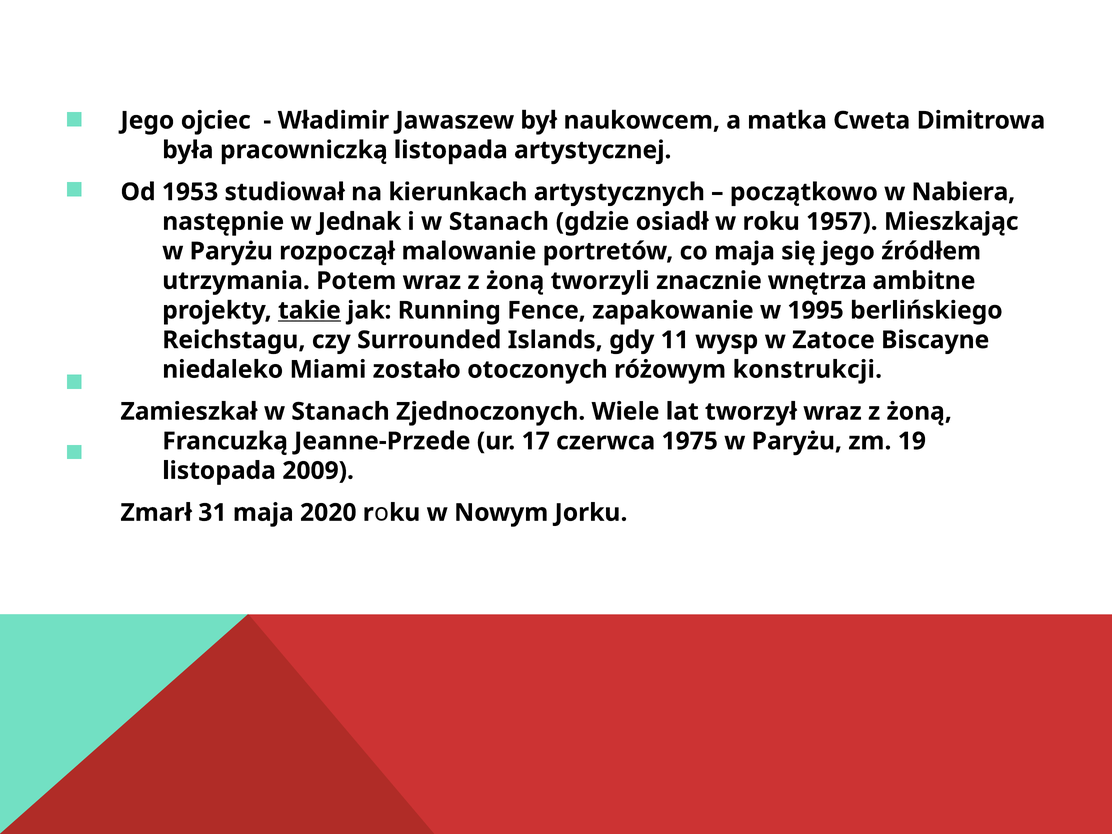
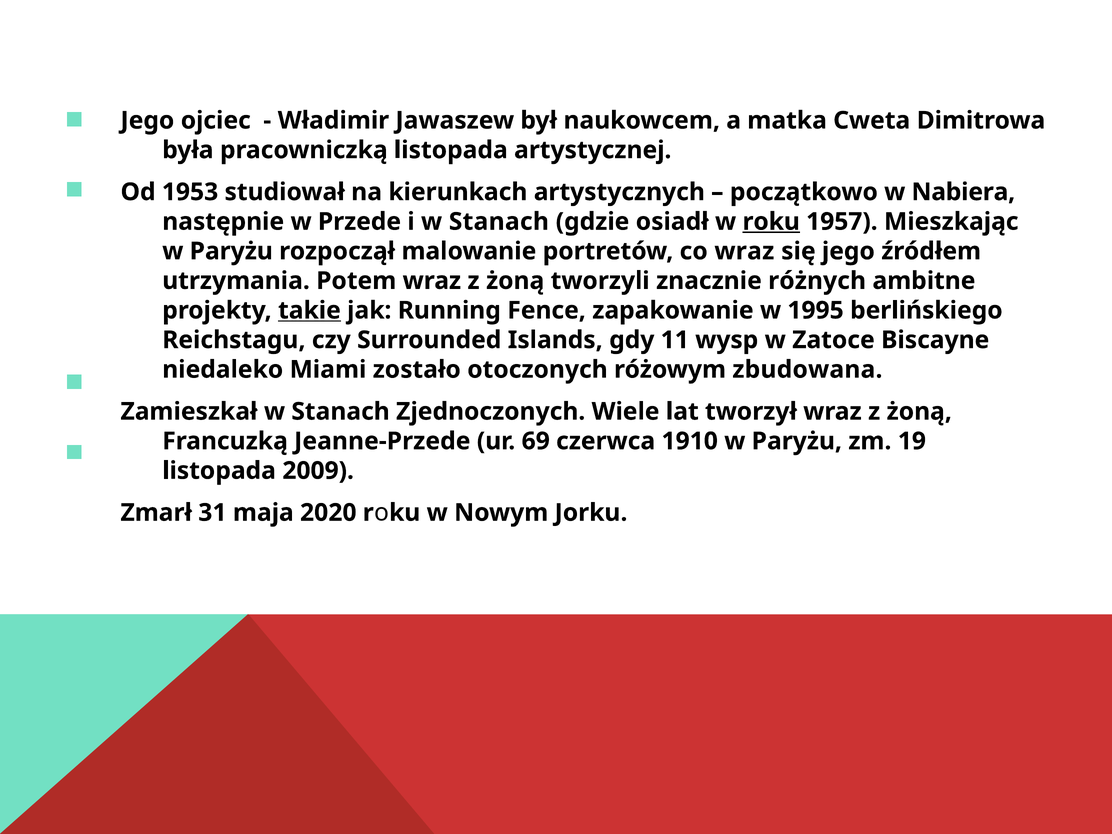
Jednak: Jednak -> Przede
roku at (771, 222) underline: none -> present
co maja: maja -> wraz
wnętrza: wnętrza -> różnych
konstrukcji: konstrukcji -> zbudowana
17: 17 -> 69
1975: 1975 -> 1910
